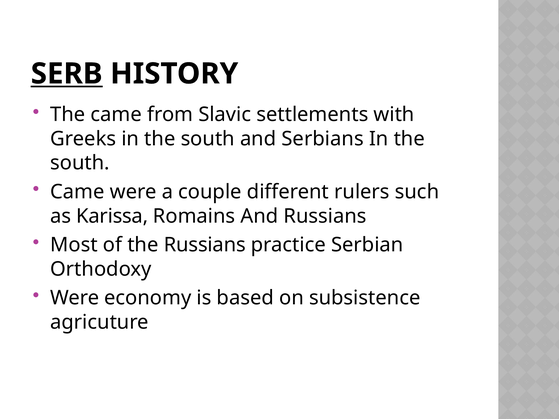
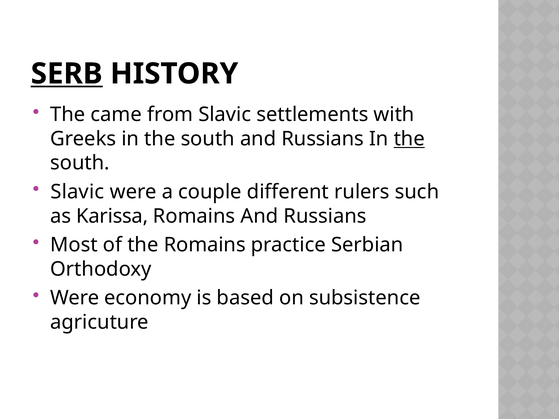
south and Serbians: Serbians -> Russians
the at (409, 139) underline: none -> present
Came at (77, 192): Came -> Slavic
the Russians: Russians -> Romains
